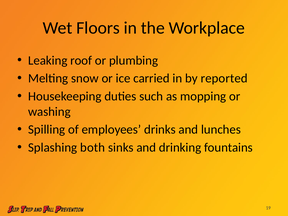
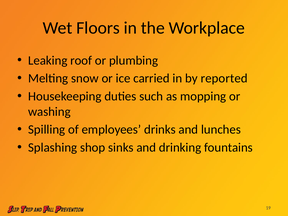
both: both -> shop
